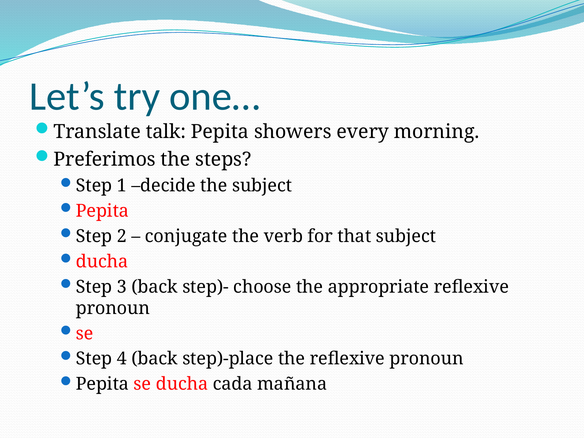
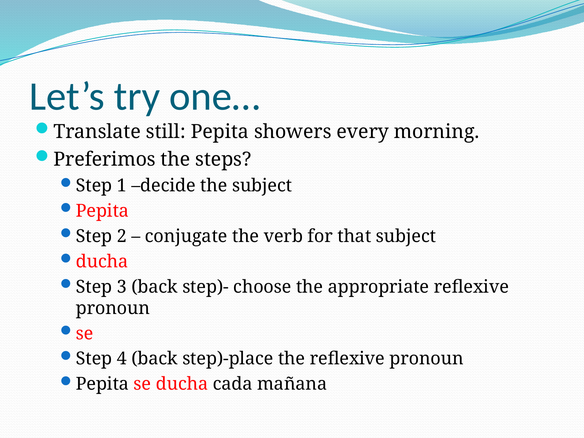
talk: talk -> still
